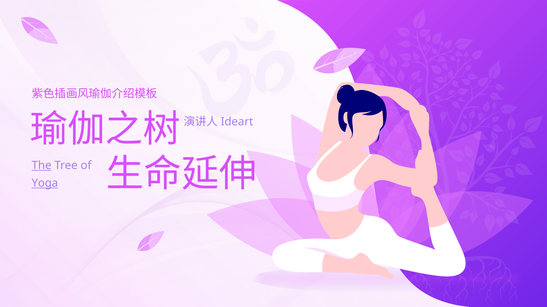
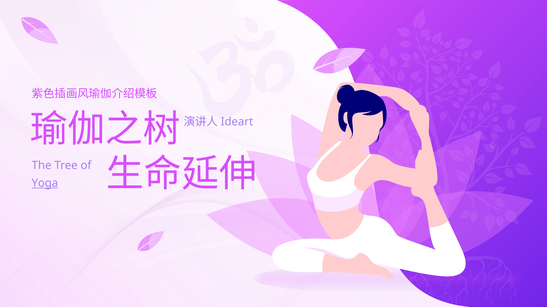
The underline: present -> none
